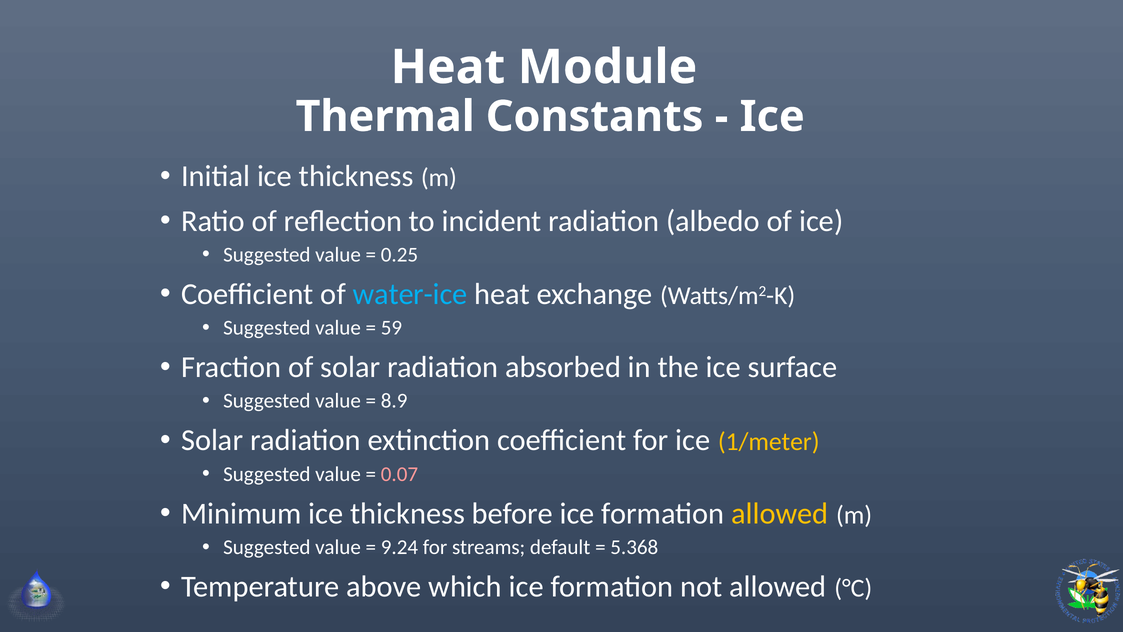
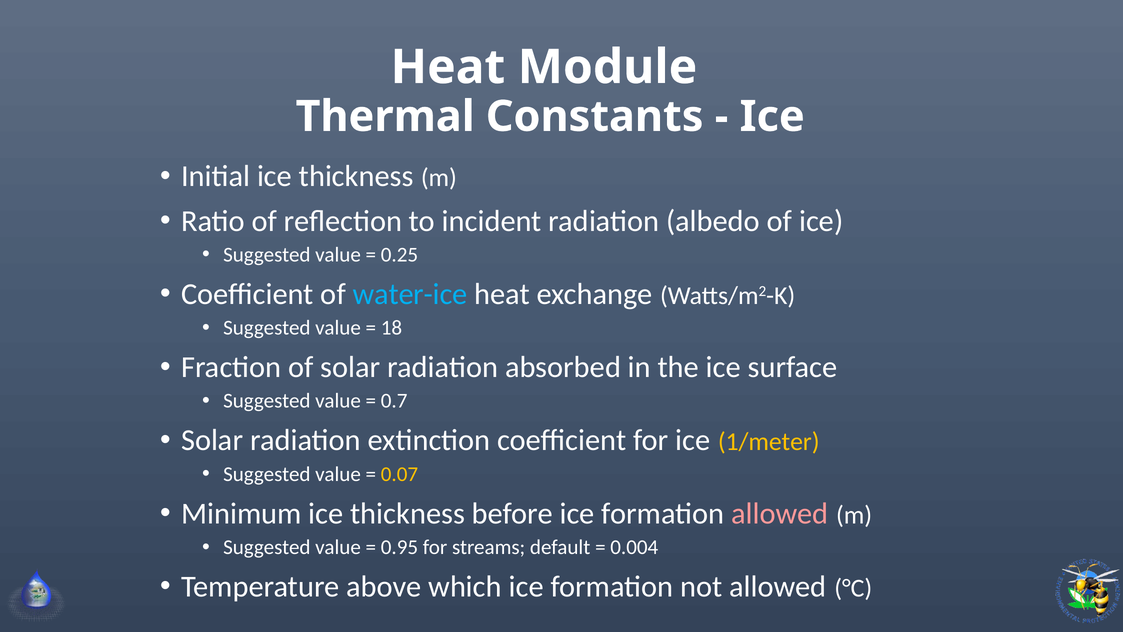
59: 59 -> 18
8.9: 8.9 -> 0.7
0.07 colour: pink -> yellow
allowed at (780, 513) colour: yellow -> pink
9.24: 9.24 -> 0.95
5.368: 5.368 -> 0.004
